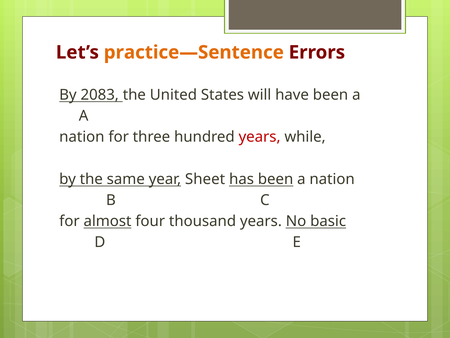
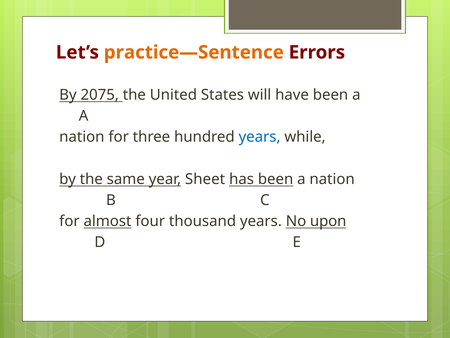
2083: 2083 -> 2075
years at (260, 137) colour: red -> blue
basic: basic -> upon
